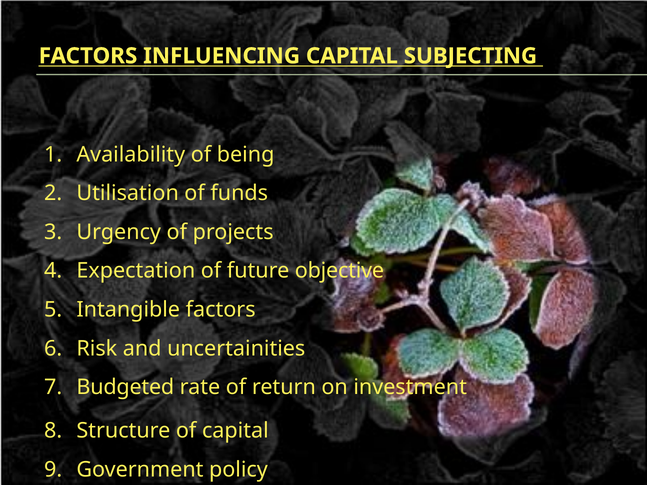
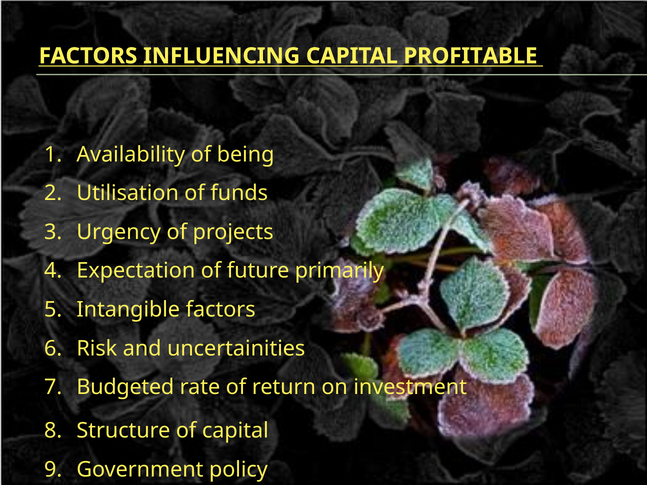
SUBJECTING: SUBJECTING -> PROFITABLE
objective: objective -> primarily
